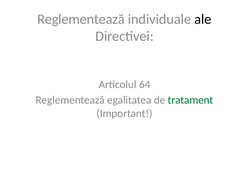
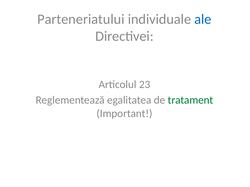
Reglementează at (81, 19): Reglementează -> Parteneriatului
ale colour: black -> blue
64: 64 -> 23
